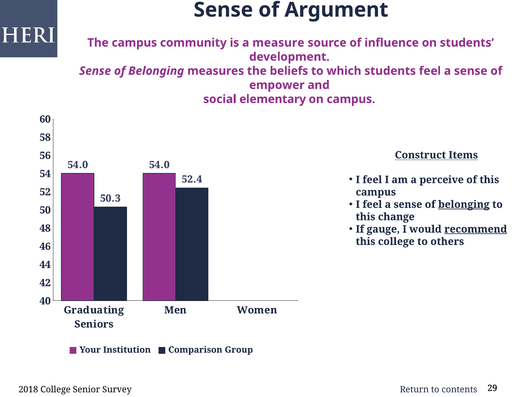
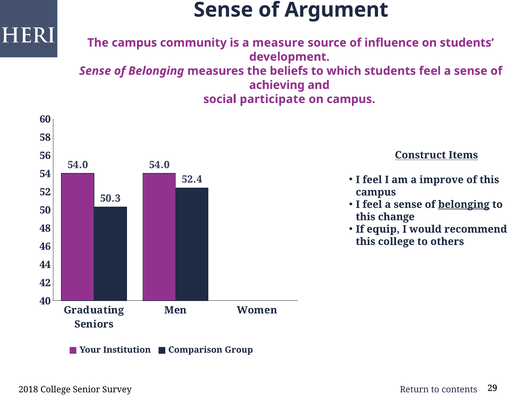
empower: empower -> achieving
elementary: elementary -> participate
perceive: perceive -> improve
gauge: gauge -> equip
recommend underline: present -> none
